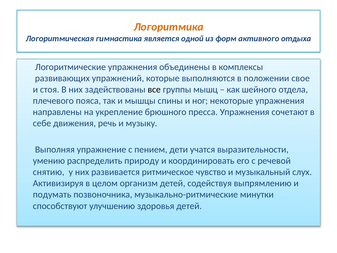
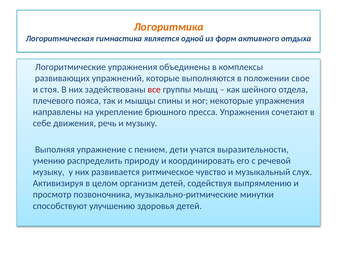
все colour: black -> red
снятию at (49, 172): снятию -> музыку
подумать: подумать -> просмотр
